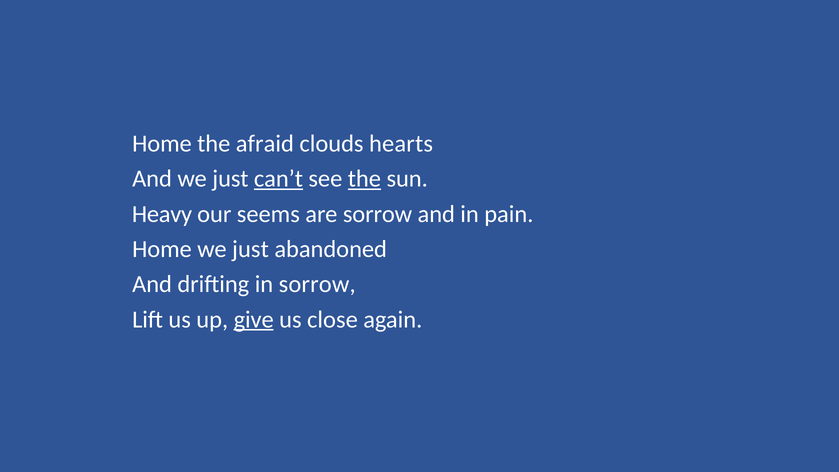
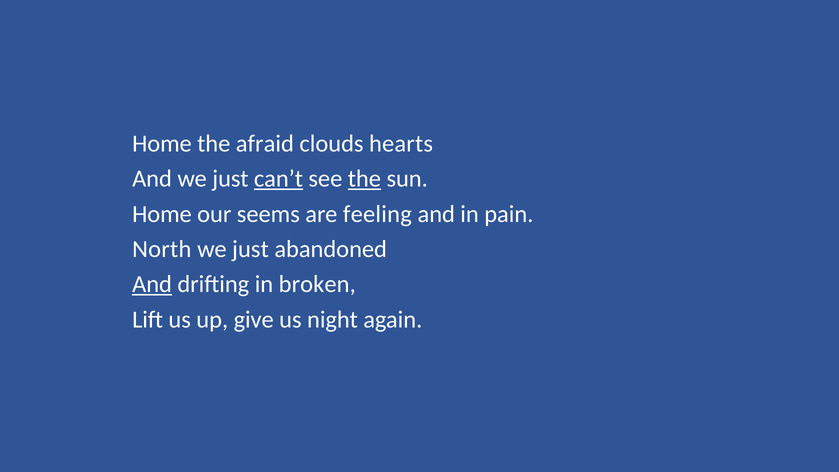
Heavy at (162, 214): Heavy -> Home
are sorrow: sorrow -> feeling
Home at (162, 249): Home -> North
And at (152, 284) underline: none -> present
in sorrow: sorrow -> broken
give underline: present -> none
close: close -> night
